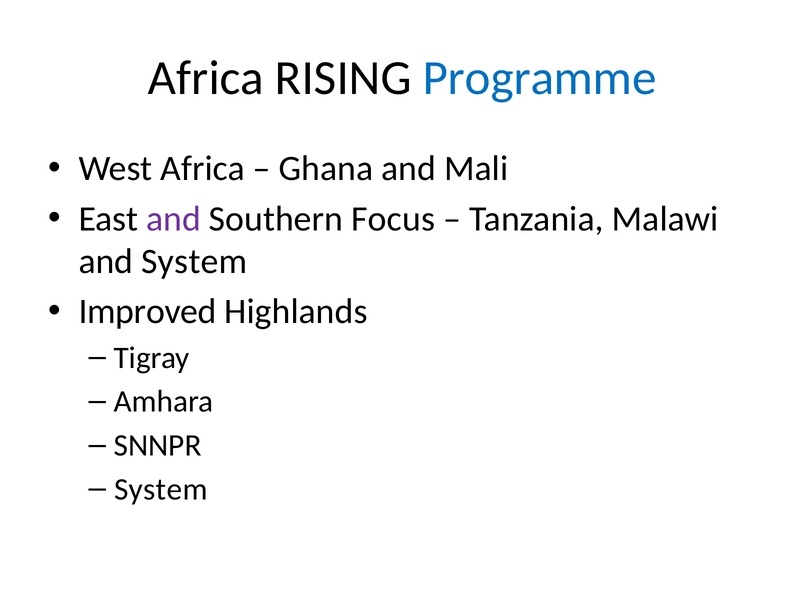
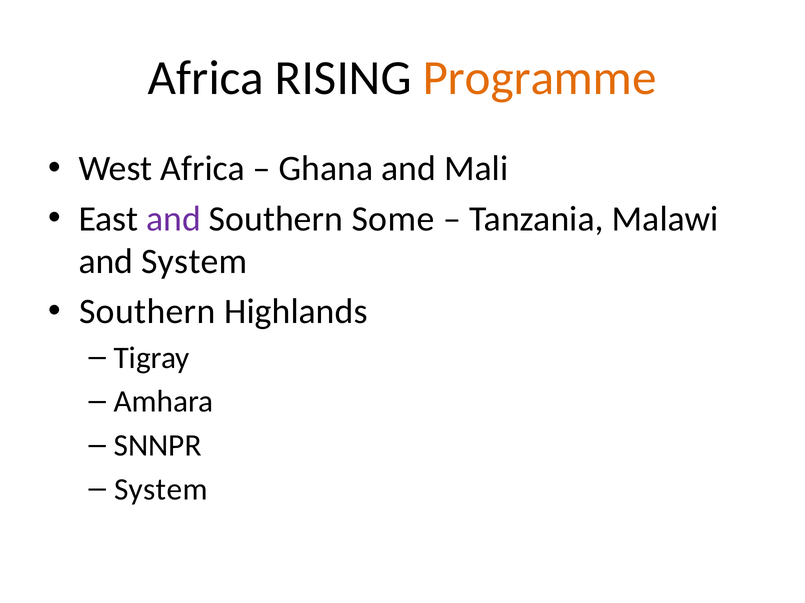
Programme colour: blue -> orange
Focus: Focus -> Some
Improved at (148, 312): Improved -> Southern
